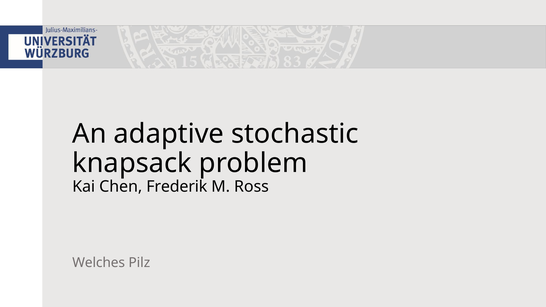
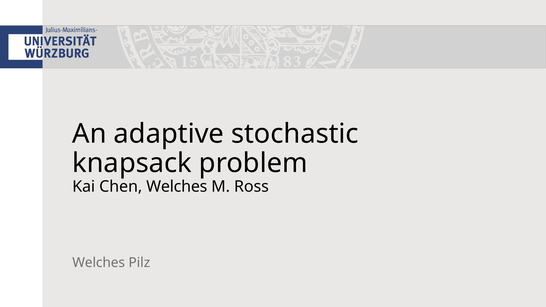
Chen Frederik: Frederik -> Welches
